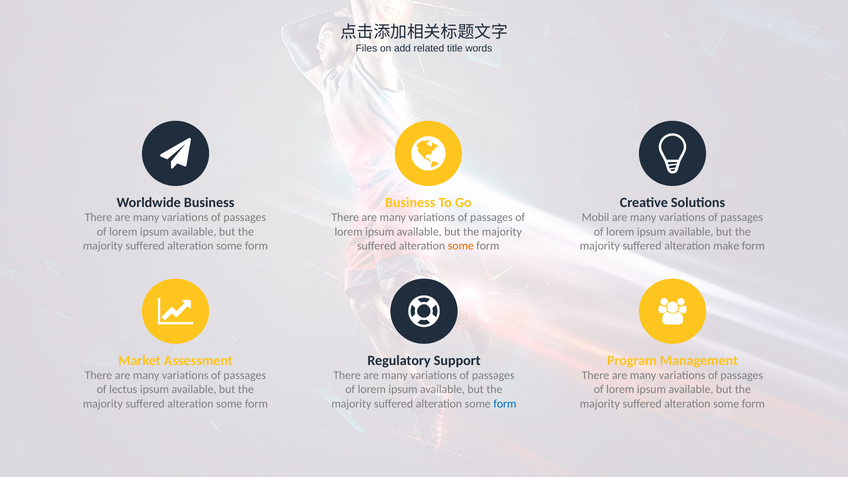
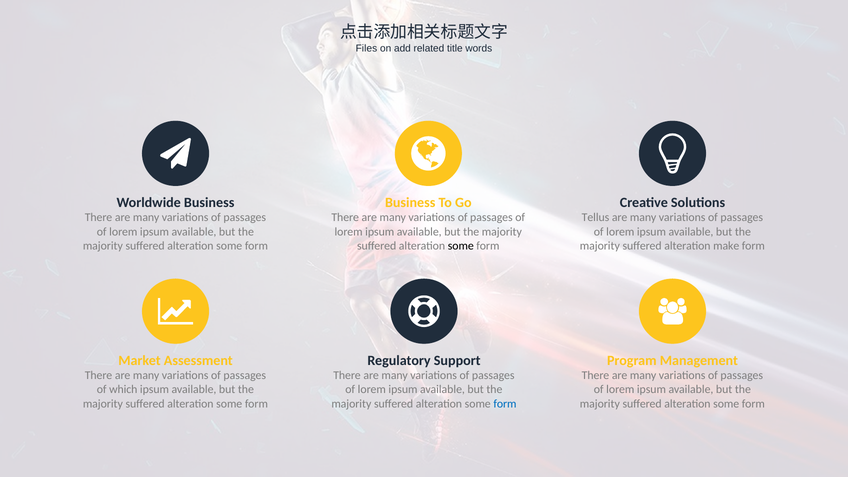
Mobil: Mobil -> Tellus
some at (461, 246) colour: orange -> black
lectus: lectus -> which
